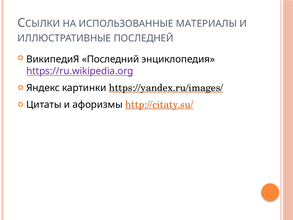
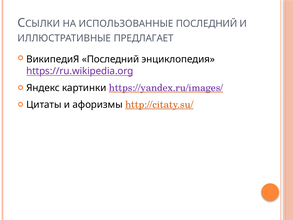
ИСПОЛЬЗОВАННЫЕ МАТЕРИАЛЫ: МАТЕРИАЛЫ -> ПОСЛЕДНИЙ
ПОСЛЕДНЕЙ: ПОСЛЕДНЕЙ -> ПРЕДЛАГАЕТ
https://yandex.ru/images/ colour: black -> purple
